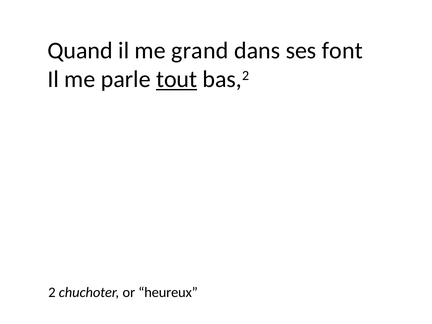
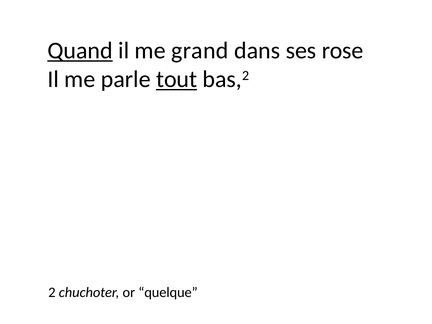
Quand underline: none -> present
font: font -> rose
heureux: heureux -> quelque
